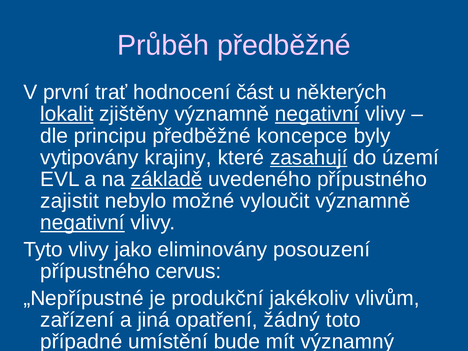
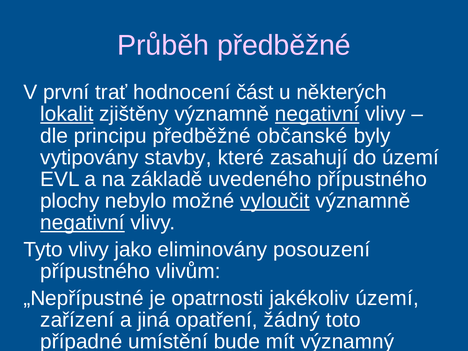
koncepce: koncepce -> občanské
vytipovány krajiny: krajiny -> stavby
zasahují underline: present -> none
základě underline: present -> none
zajistit at (70, 201): zajistit -> plochy
vyloučit underline: none -> present
cervus: cervus -> vlivům
produkční: produkční -> opatrnosti
jakékoliv vlivům: vlivům -> území
